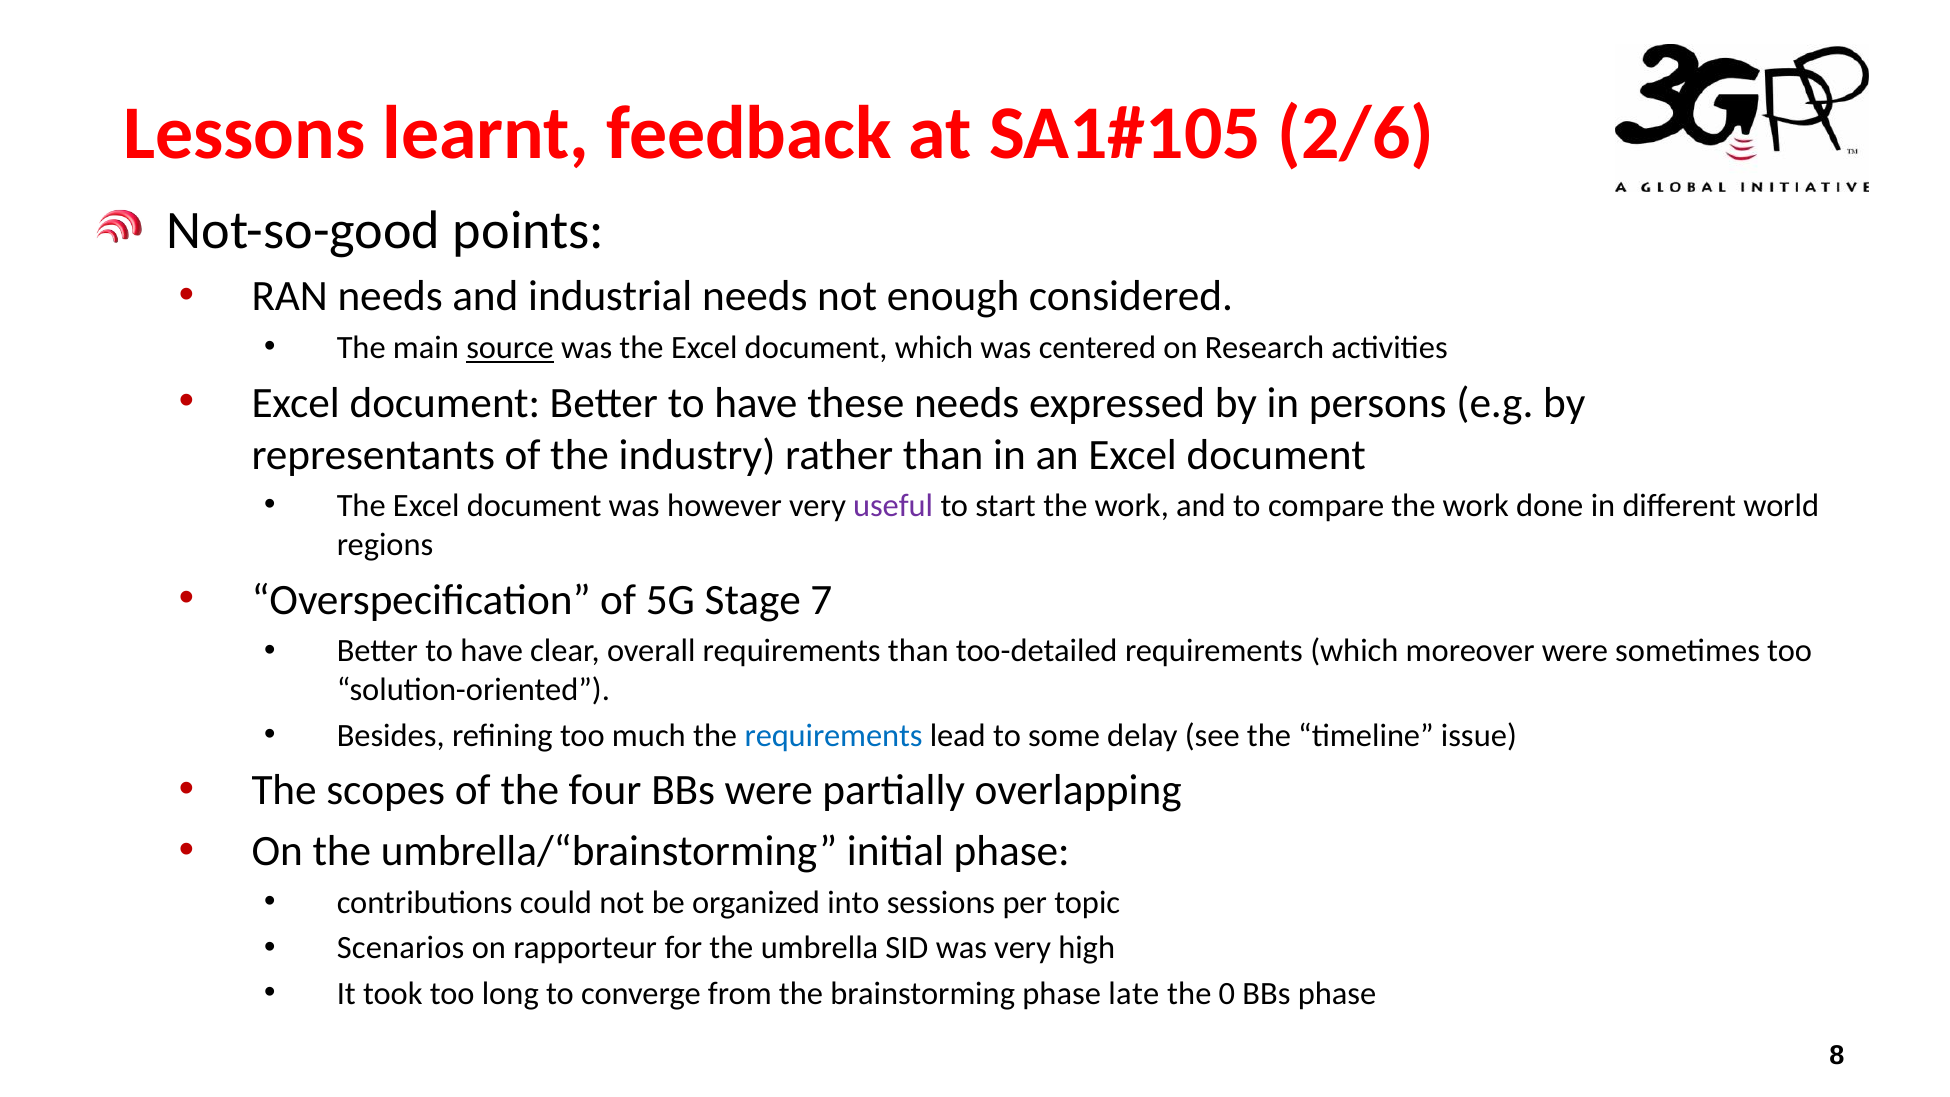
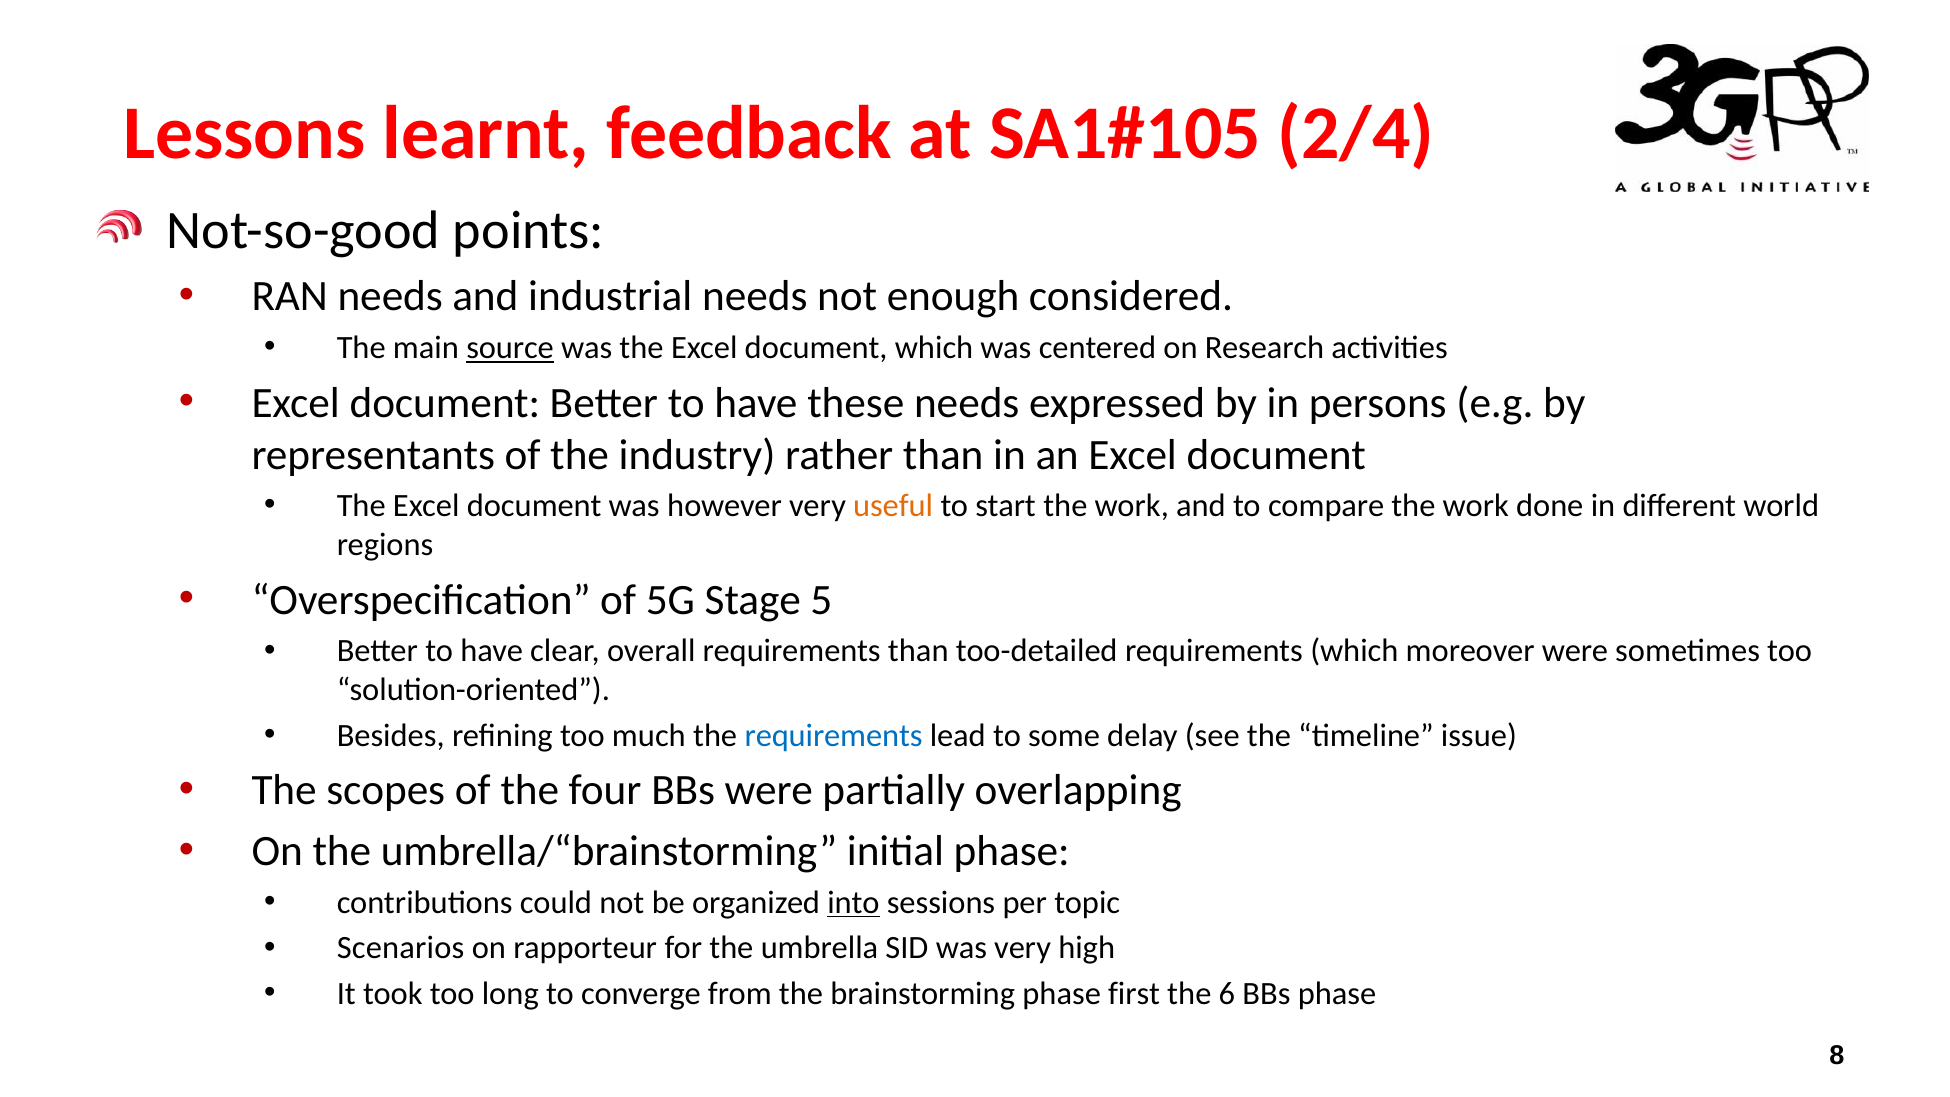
2/6: 2/6 -> 2/4
useful colour: purple -> orange
7: 7 -> 5
into underline: none -> present
late: late -> first
0: 0 -> 6
